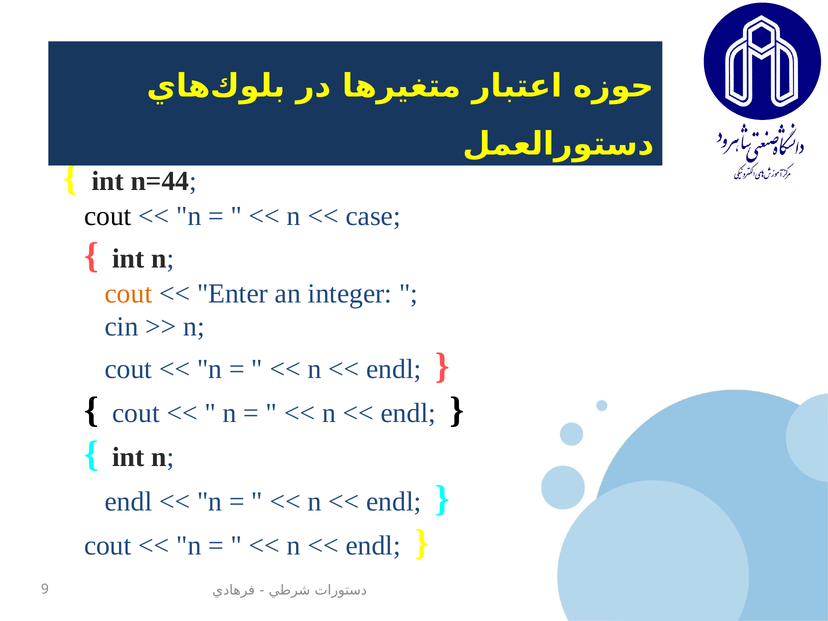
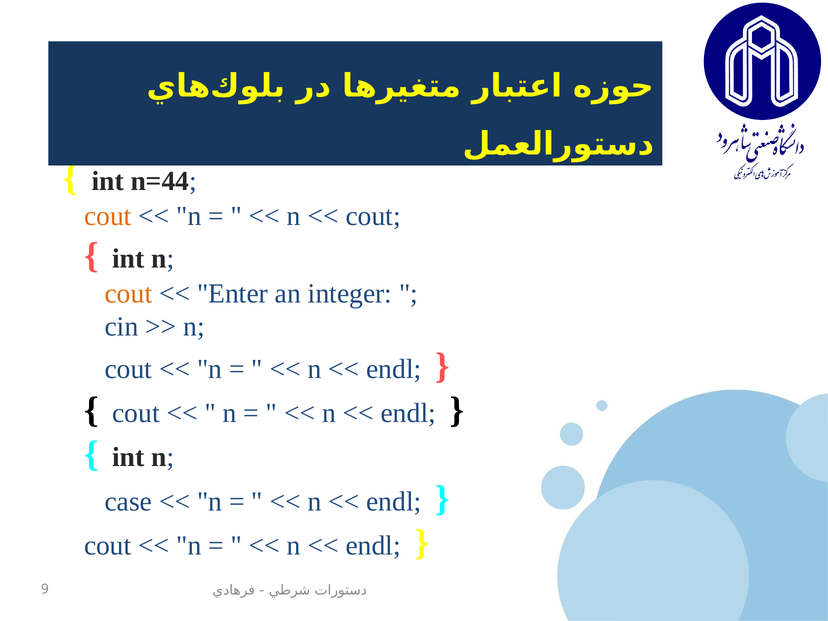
cout at (108, 216) colour: black -> orange
case at (373, 216): case -> cout
endl at (128, 502): endl -> case
